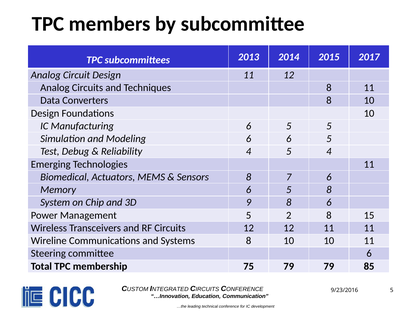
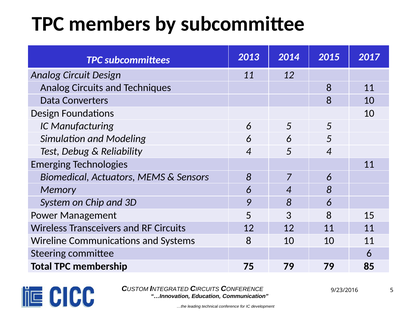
Memory 6 5: 5 -> 4
2: 2 -> 3
